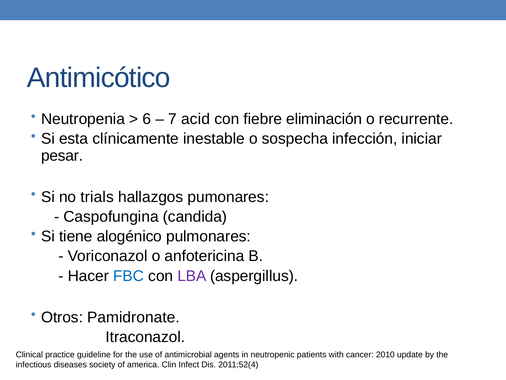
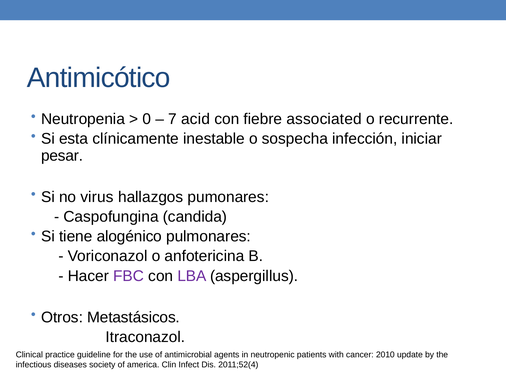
6: 6 -> 0
eliminación: eliminación -> associated
trials: trials -> virus
FBC colour: blue -> purple
Pamidronate: Pamidronate -> Metastásicos
